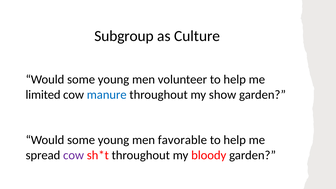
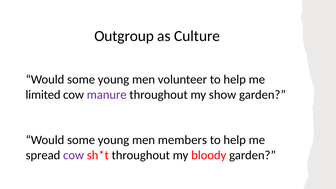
Subgroup: Subgroup -> Outgroup
manure colour: blue -> purple
favorable: favorable -> members
